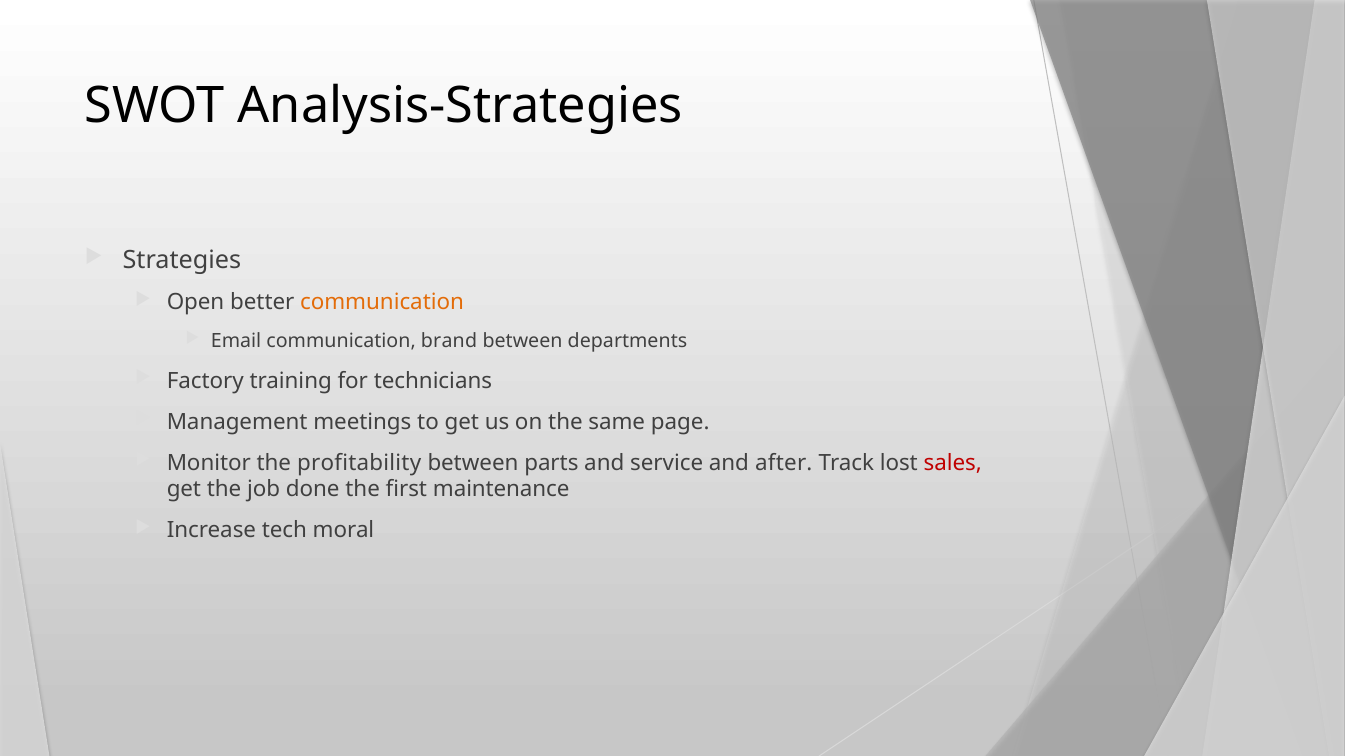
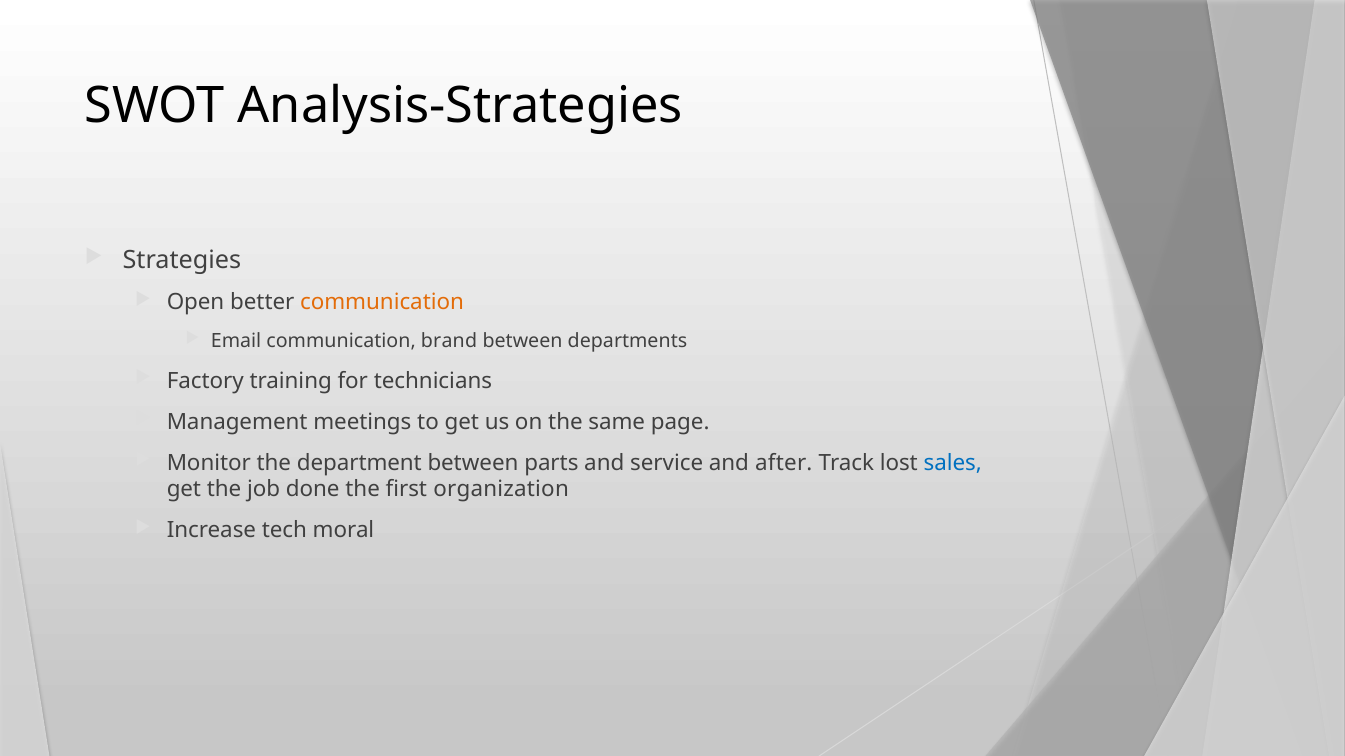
profitability: profitability -> department
sales colour: red -> blue
maintenance: maintenance -> organization
